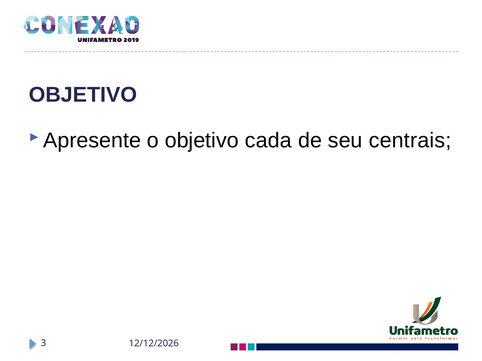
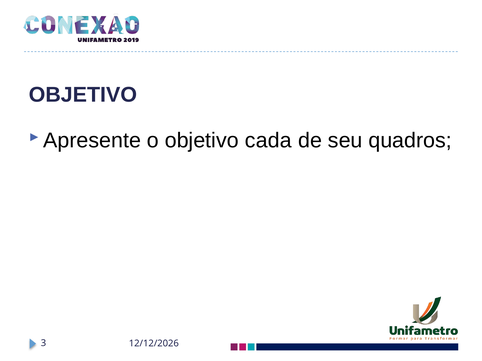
centrais: centrais -> quadros
